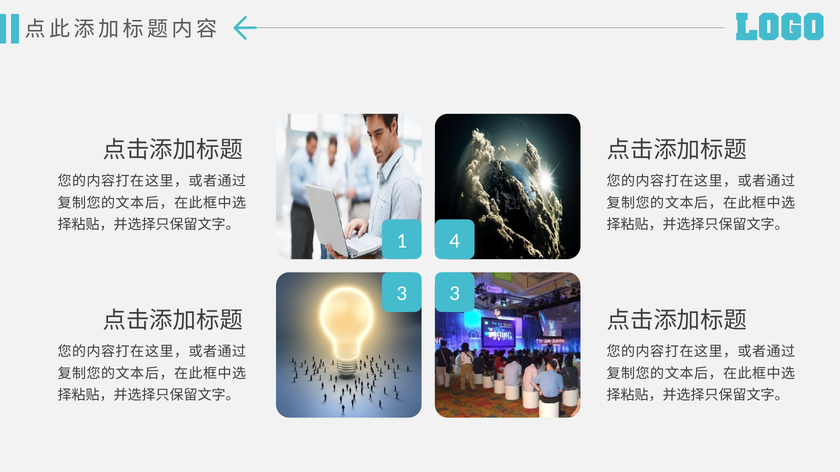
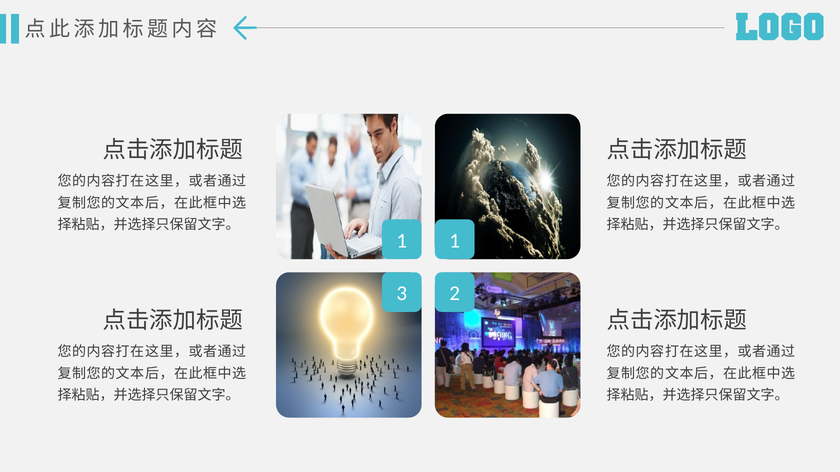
1 4: 4 -> 1
3 3: 3 -> 2
